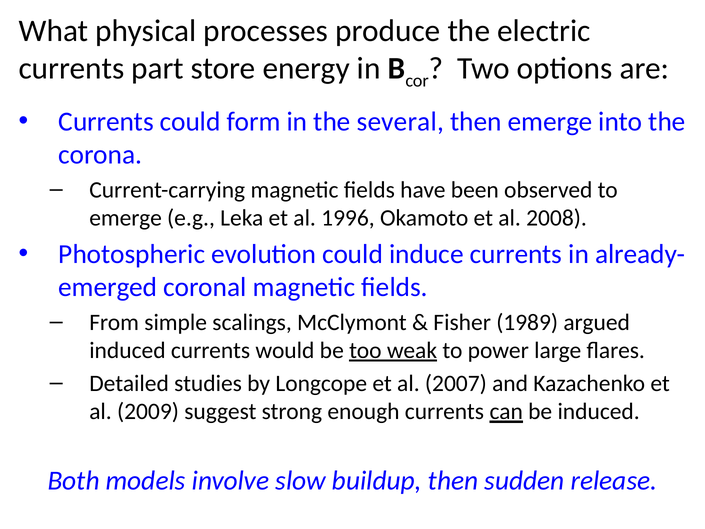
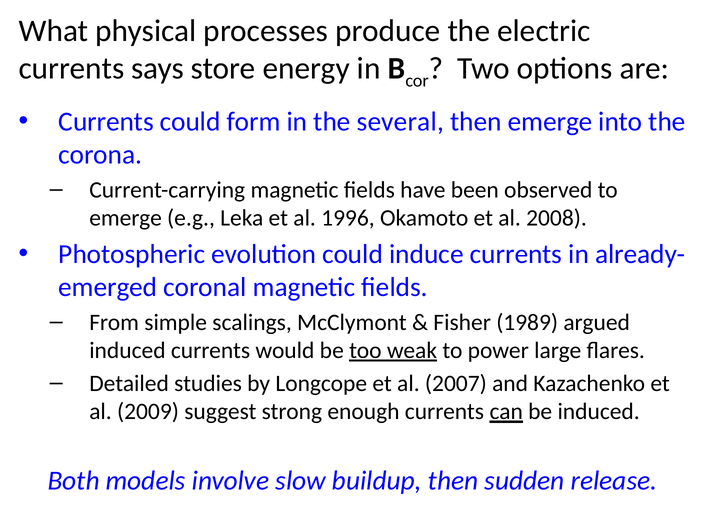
part: part -> says
